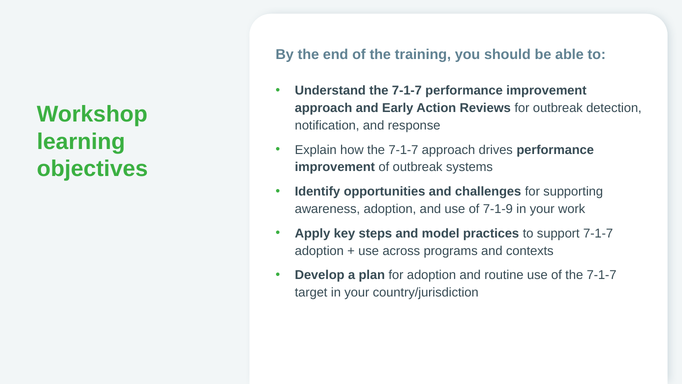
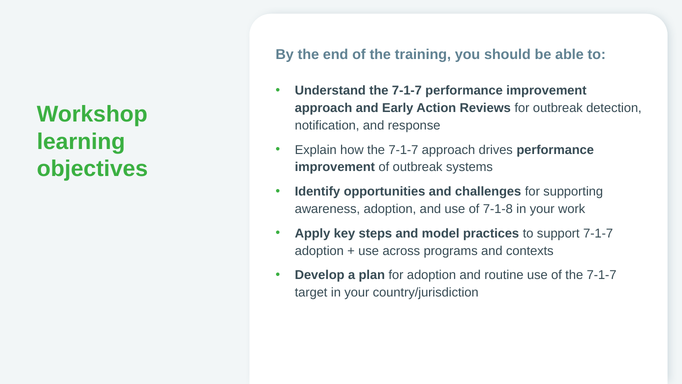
7-1-9: 7-1-9 -> 7-1-8
